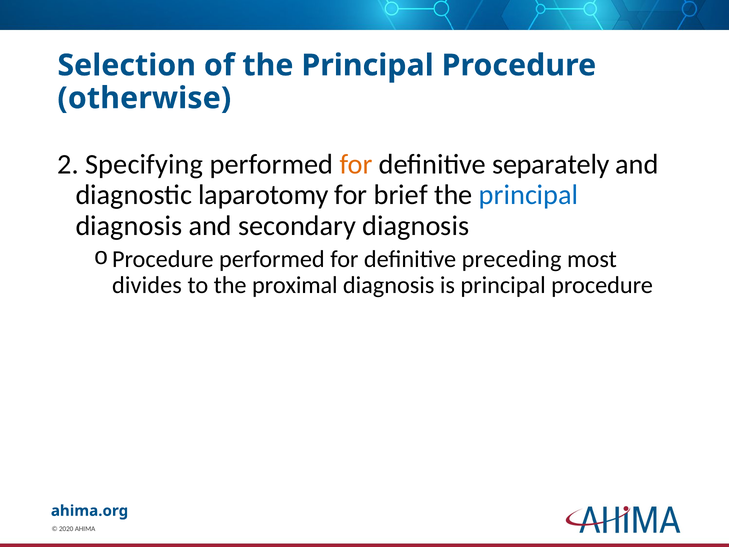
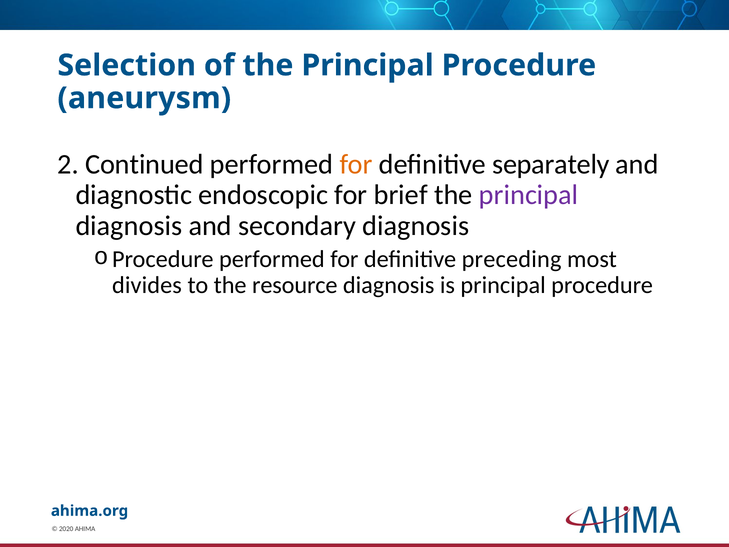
otherwise: otherwise -> aneurysm
Specifying: Specifying -> Continued
laparotomy: laparotomy -> endoscopic
principal at (529, 195) colour: blue -> purple
proximal: proximal -> resource
